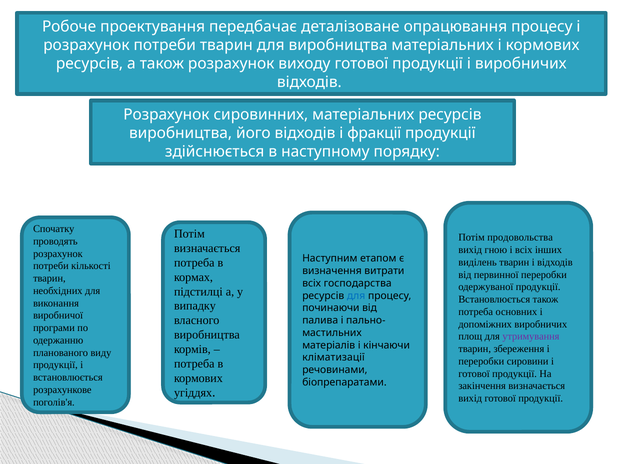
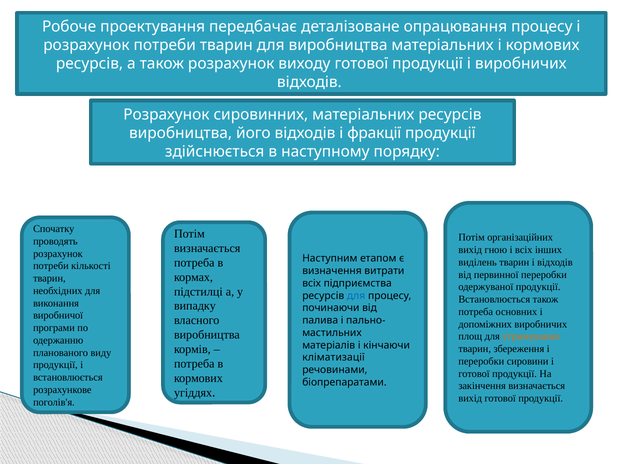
продовольства: продовольства -> організаційних
господарства: господарства -> підприємства
утримування colour: purple -> orange
